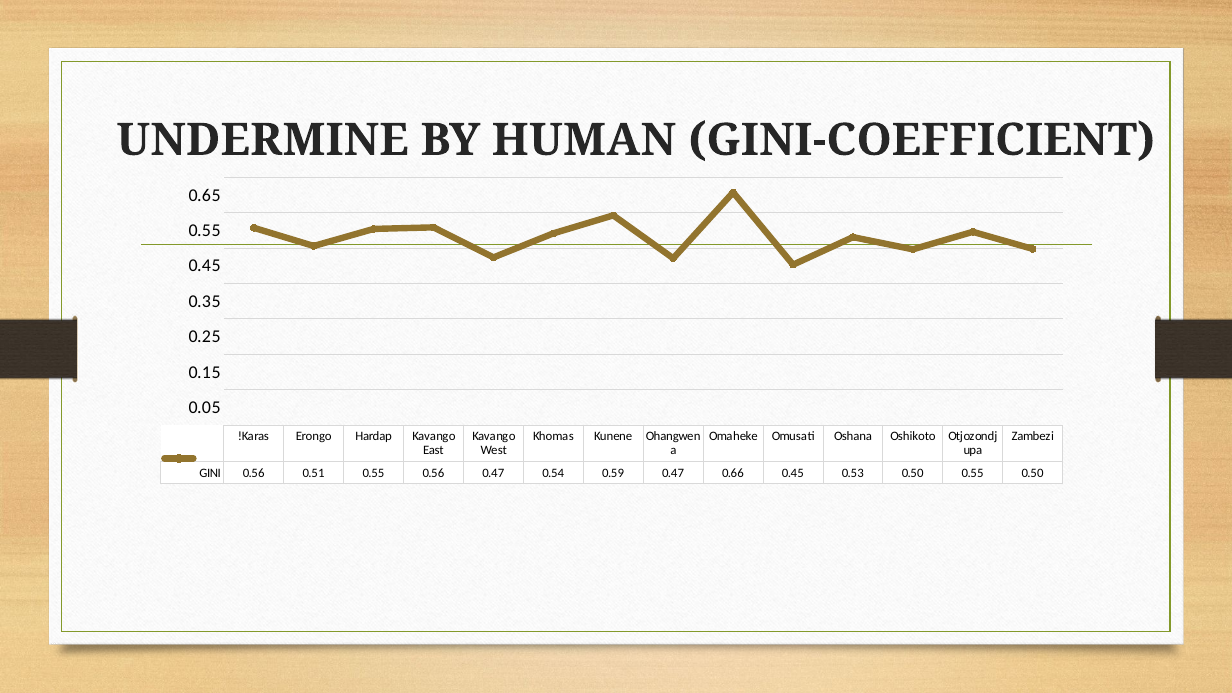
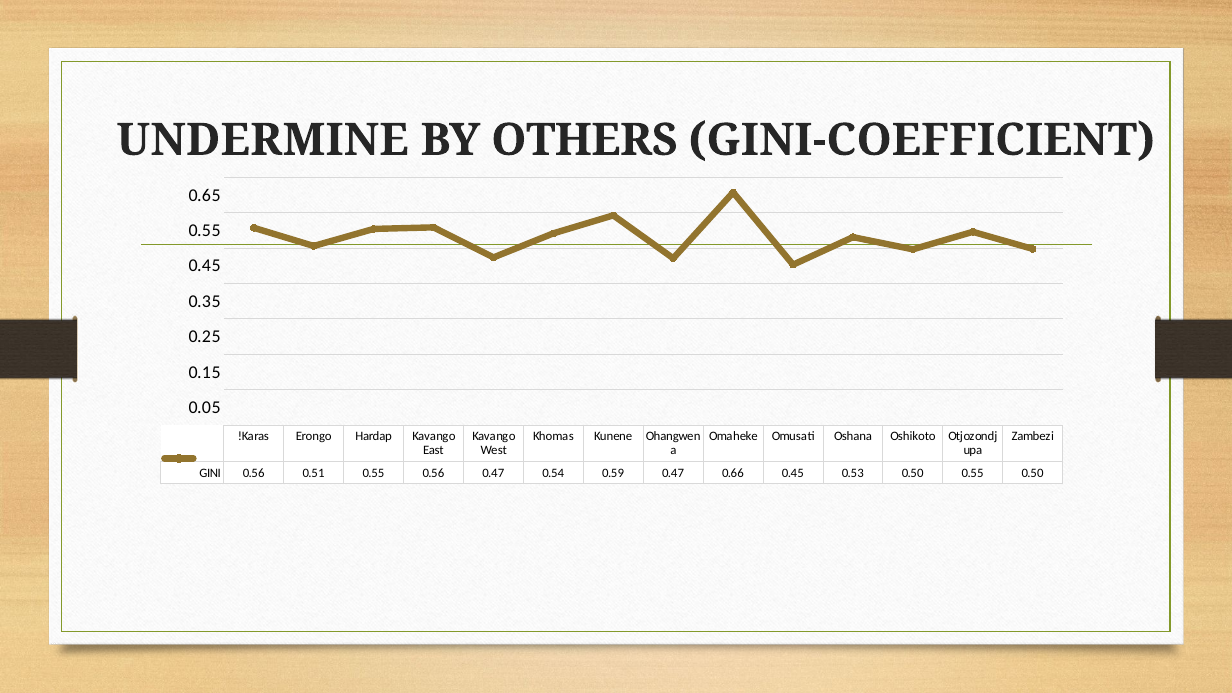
HUMAN: HUMAN -> OTHERS
